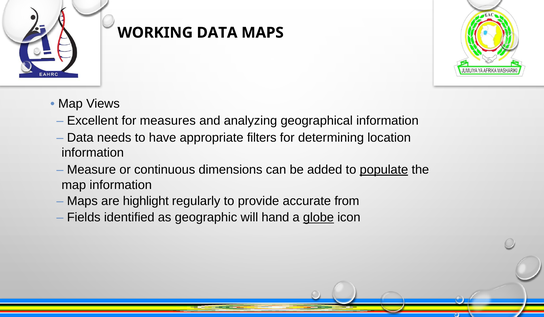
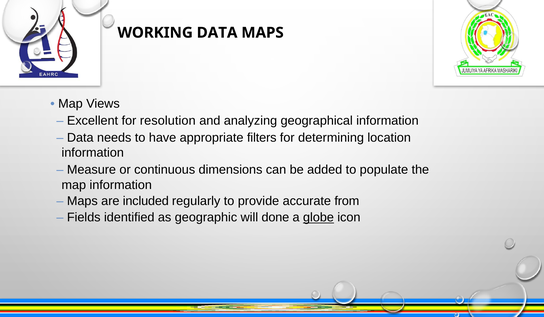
measures: measures -> resolution
populate underline: present -> none
highlight: highlight -> included
hand: hand -> done
